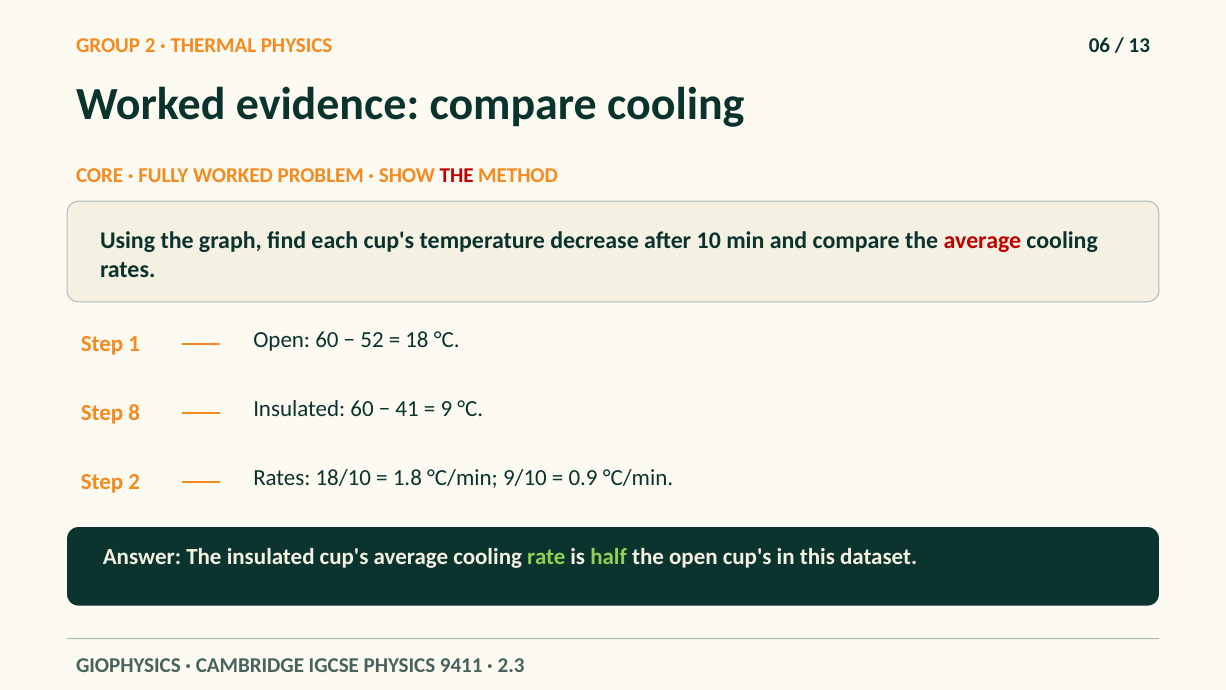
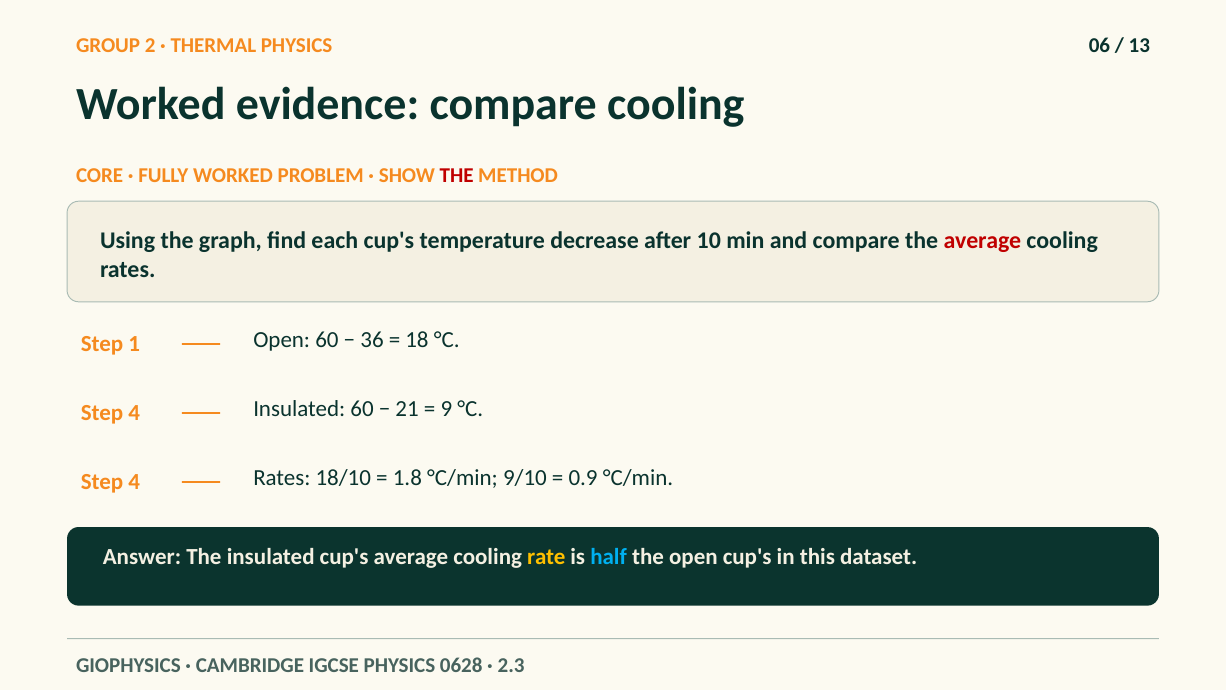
52: 52 -> 36
8 at (134, 413): 8 -> 4
41: 41 -> 21
2 at (134, 482): 2 -> 4
rate colour: light green -> yellow
half colour: light green -> light blue
9411: 9411 -> 0628
